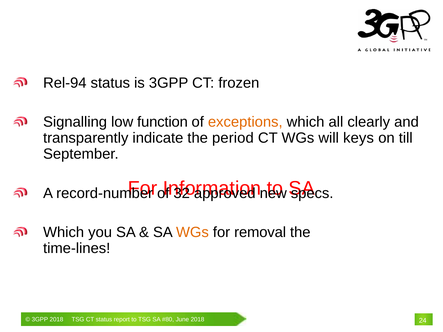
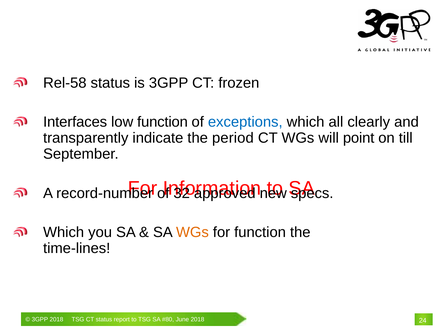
Rel-94: Rel-94 -> Rel-58
Signalling: Signalling -> Interfaces
exceptions colour: orange -> blue
keys: keys -> point
for removal: removal -> function
